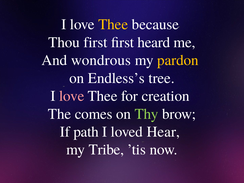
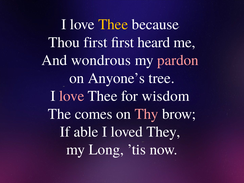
pardon colour: yellow -> pink
Endless’s: Endless’s -> Anyone’s
creation: creation -> wisdom
Thy colour: light green -> pink
path: path -> able
Hear: Hear -> They
Tribe: Tribe -> Long
